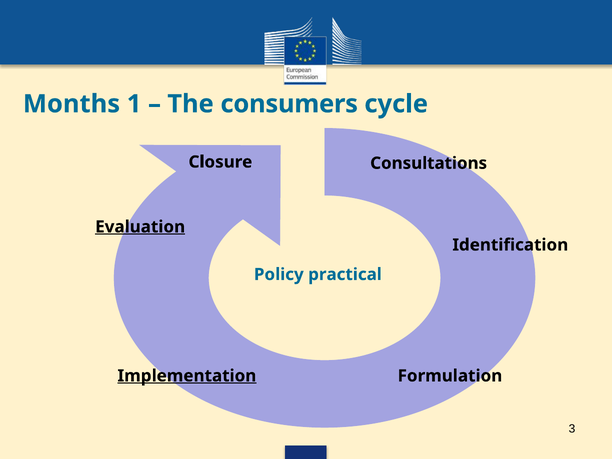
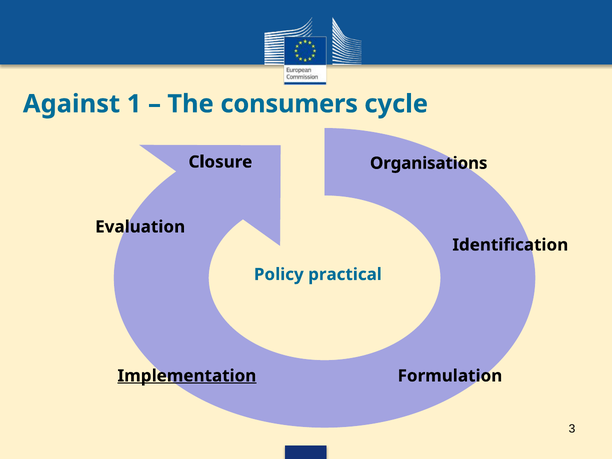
Months: Months -> Against
Consultations: Consultations -> Organisations
Evaluation underline: present -> none
